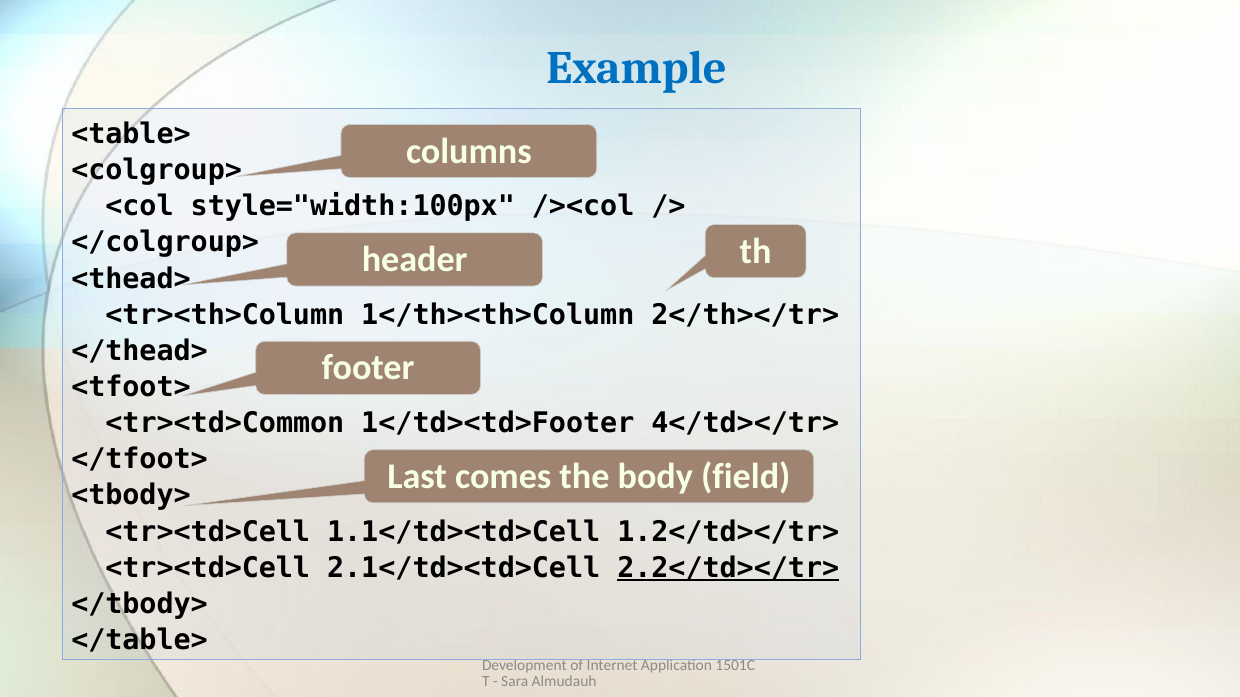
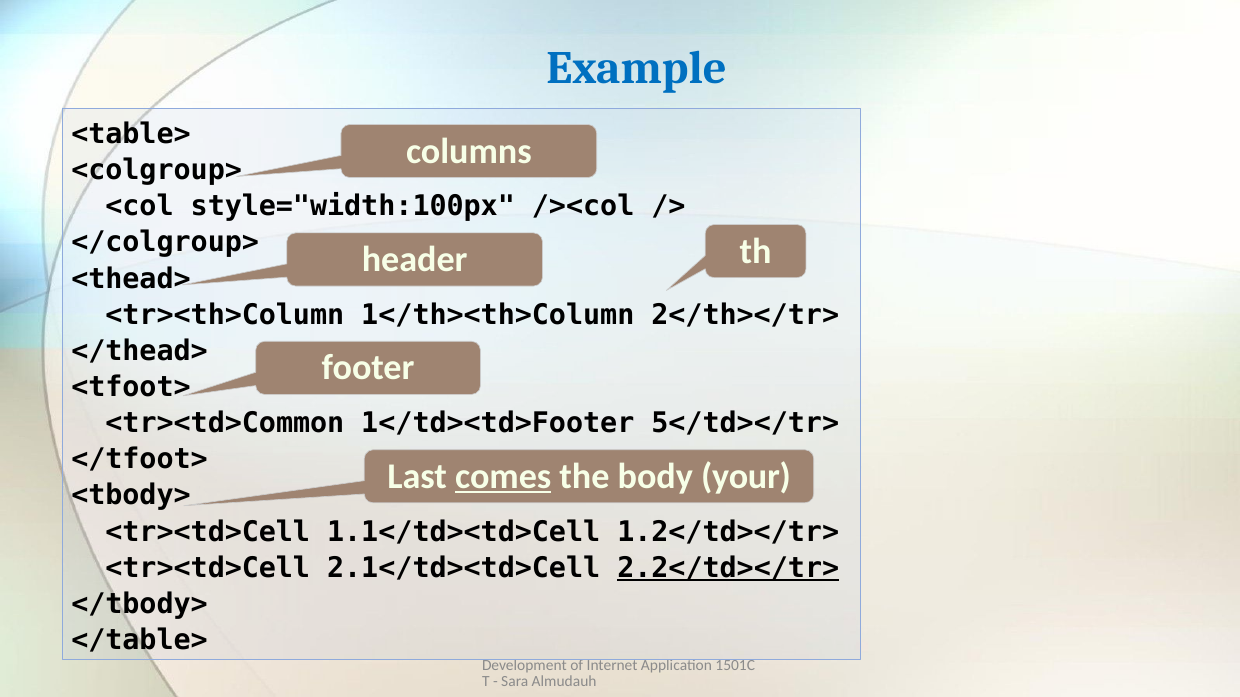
4</td></tr>: 4</td></tr> -> 5</td></tr>
comes underline: none -> present
field: field -> your
